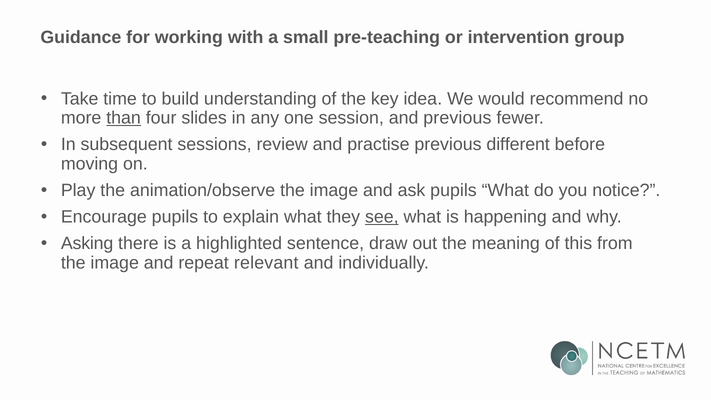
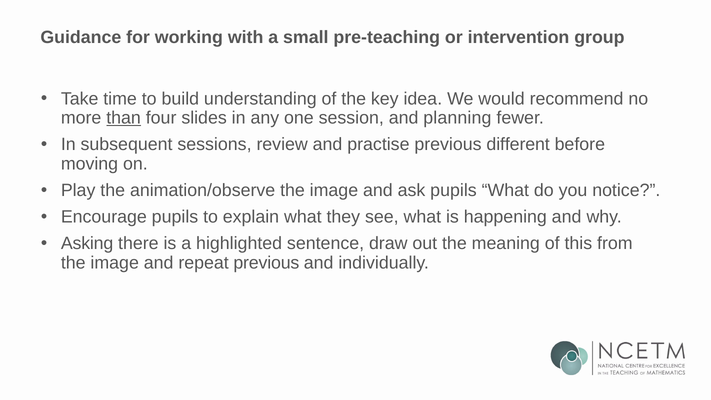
and previous: previous -> planning
see underline: present -> none
repeat relevant: relevant -> previous
